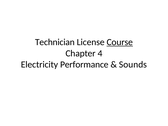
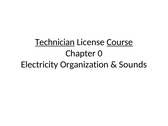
Technician underline: none -> present
4: 4 -> 0
Performance: Performance -> Organization
